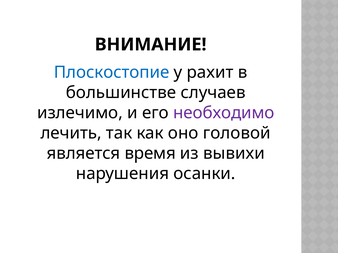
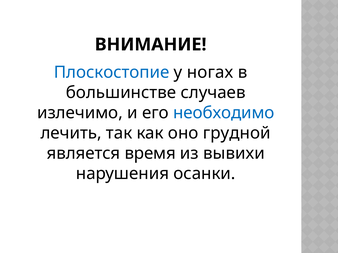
рахит: рахит -> ногах
необходимо colour: purple -> blue
головой: головой -> грудной
